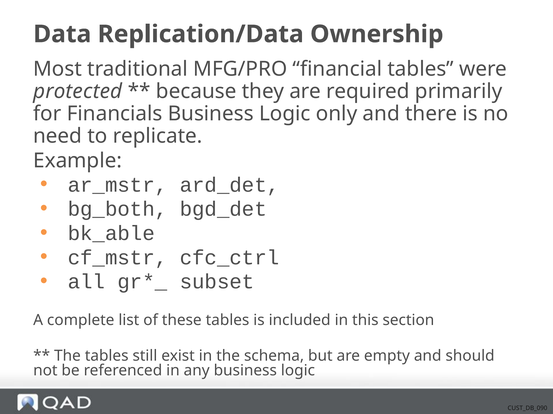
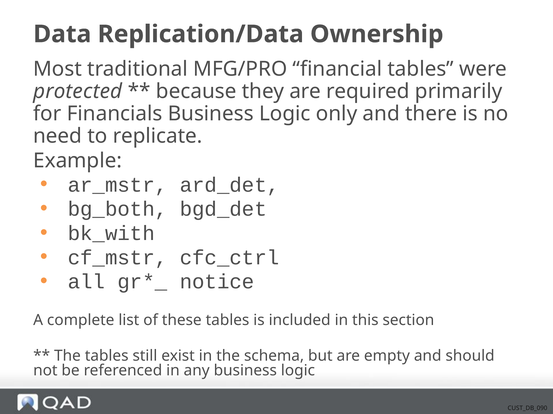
bk_able: bk_able -> bk_with
subset: subset -> notice
